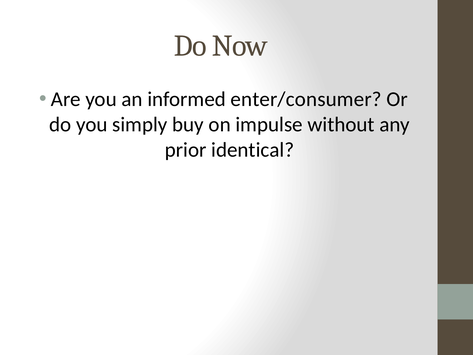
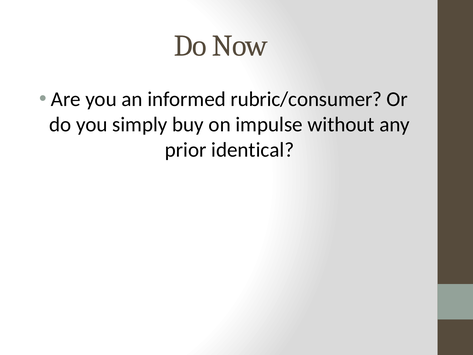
enter/consumer: enter/consumer -> rubric/consumer
